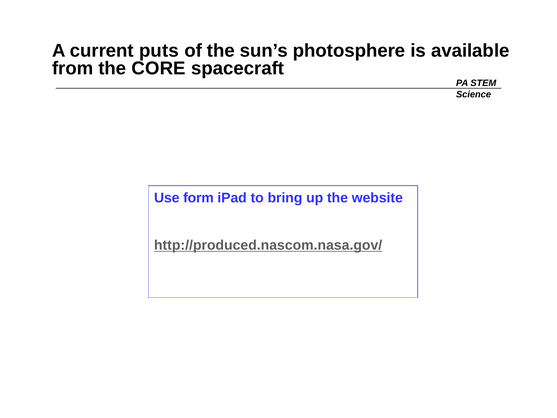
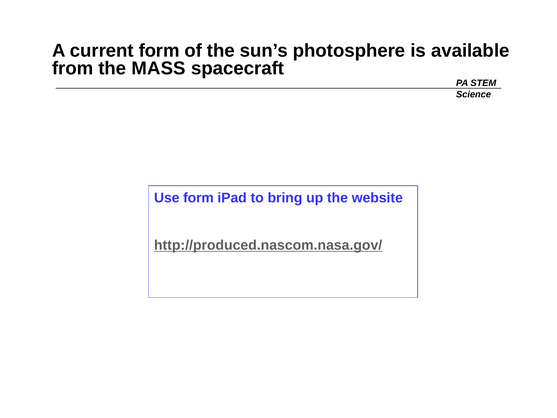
current puts: puts -> form
CORE: CORE -> MASS
